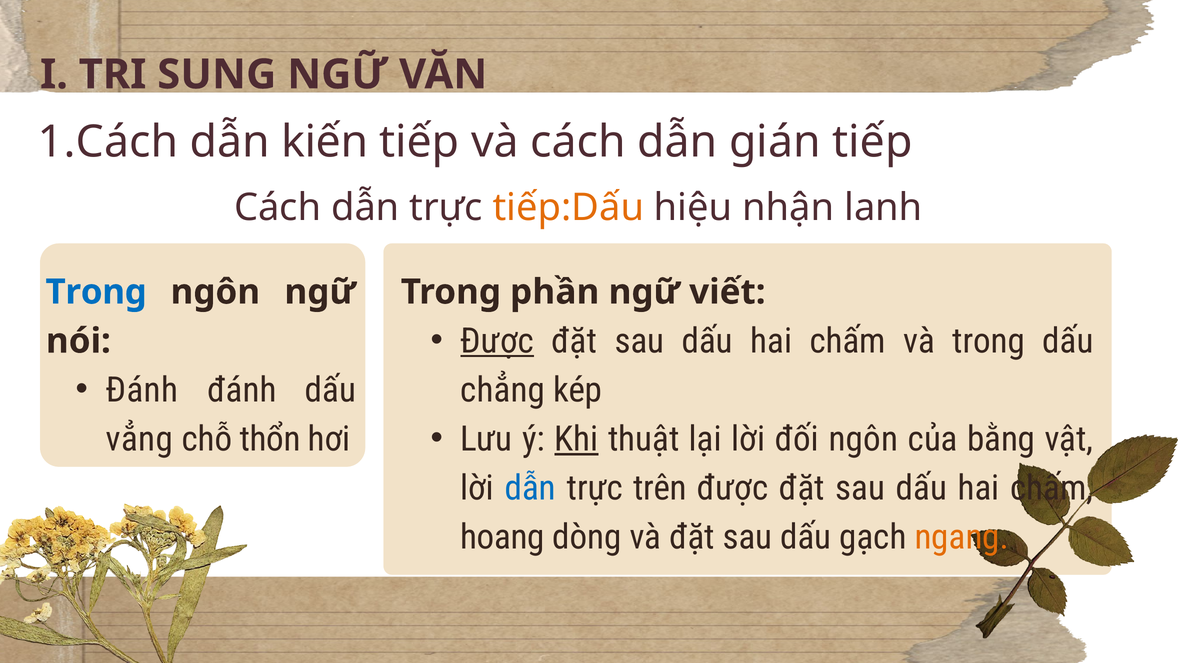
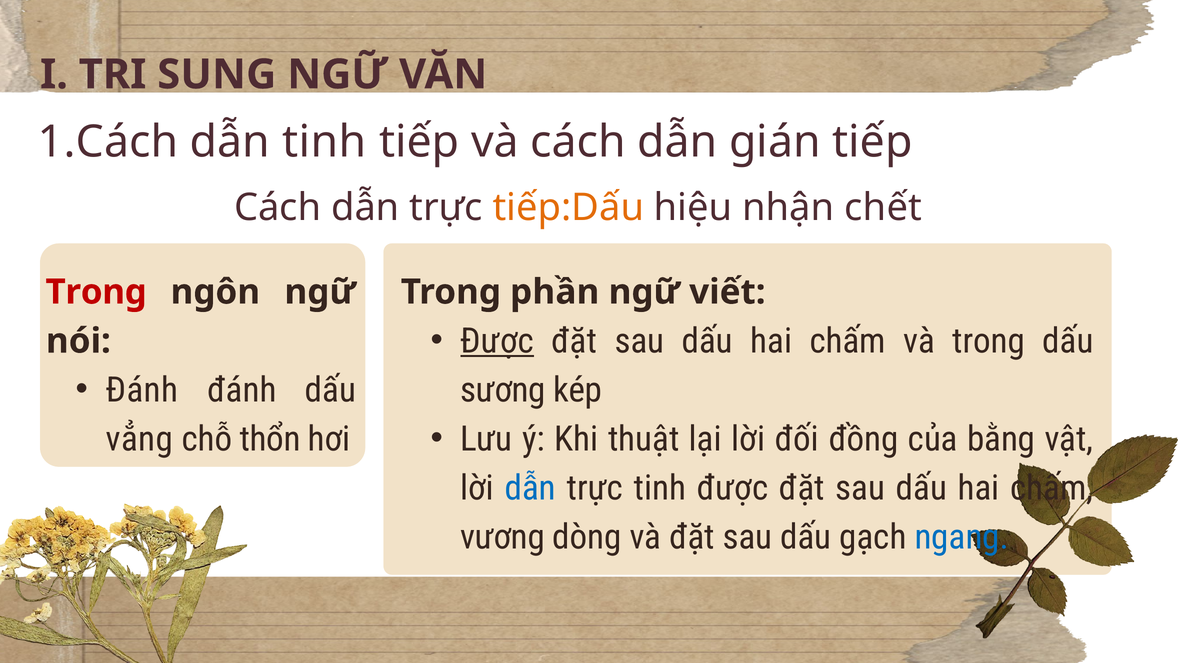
dẫn kiến: kiến -> tinh
lanh: lanh -> chết
Trong at (96, 292) colour: blue -> red
chẳng: chẳng -> sương
Khi underline: present -> none
đối ngôn: ngôn -> đồng
trực trên: trên -> tinh
hoang: hoang -> vương
ngang colour: orange -> blue
